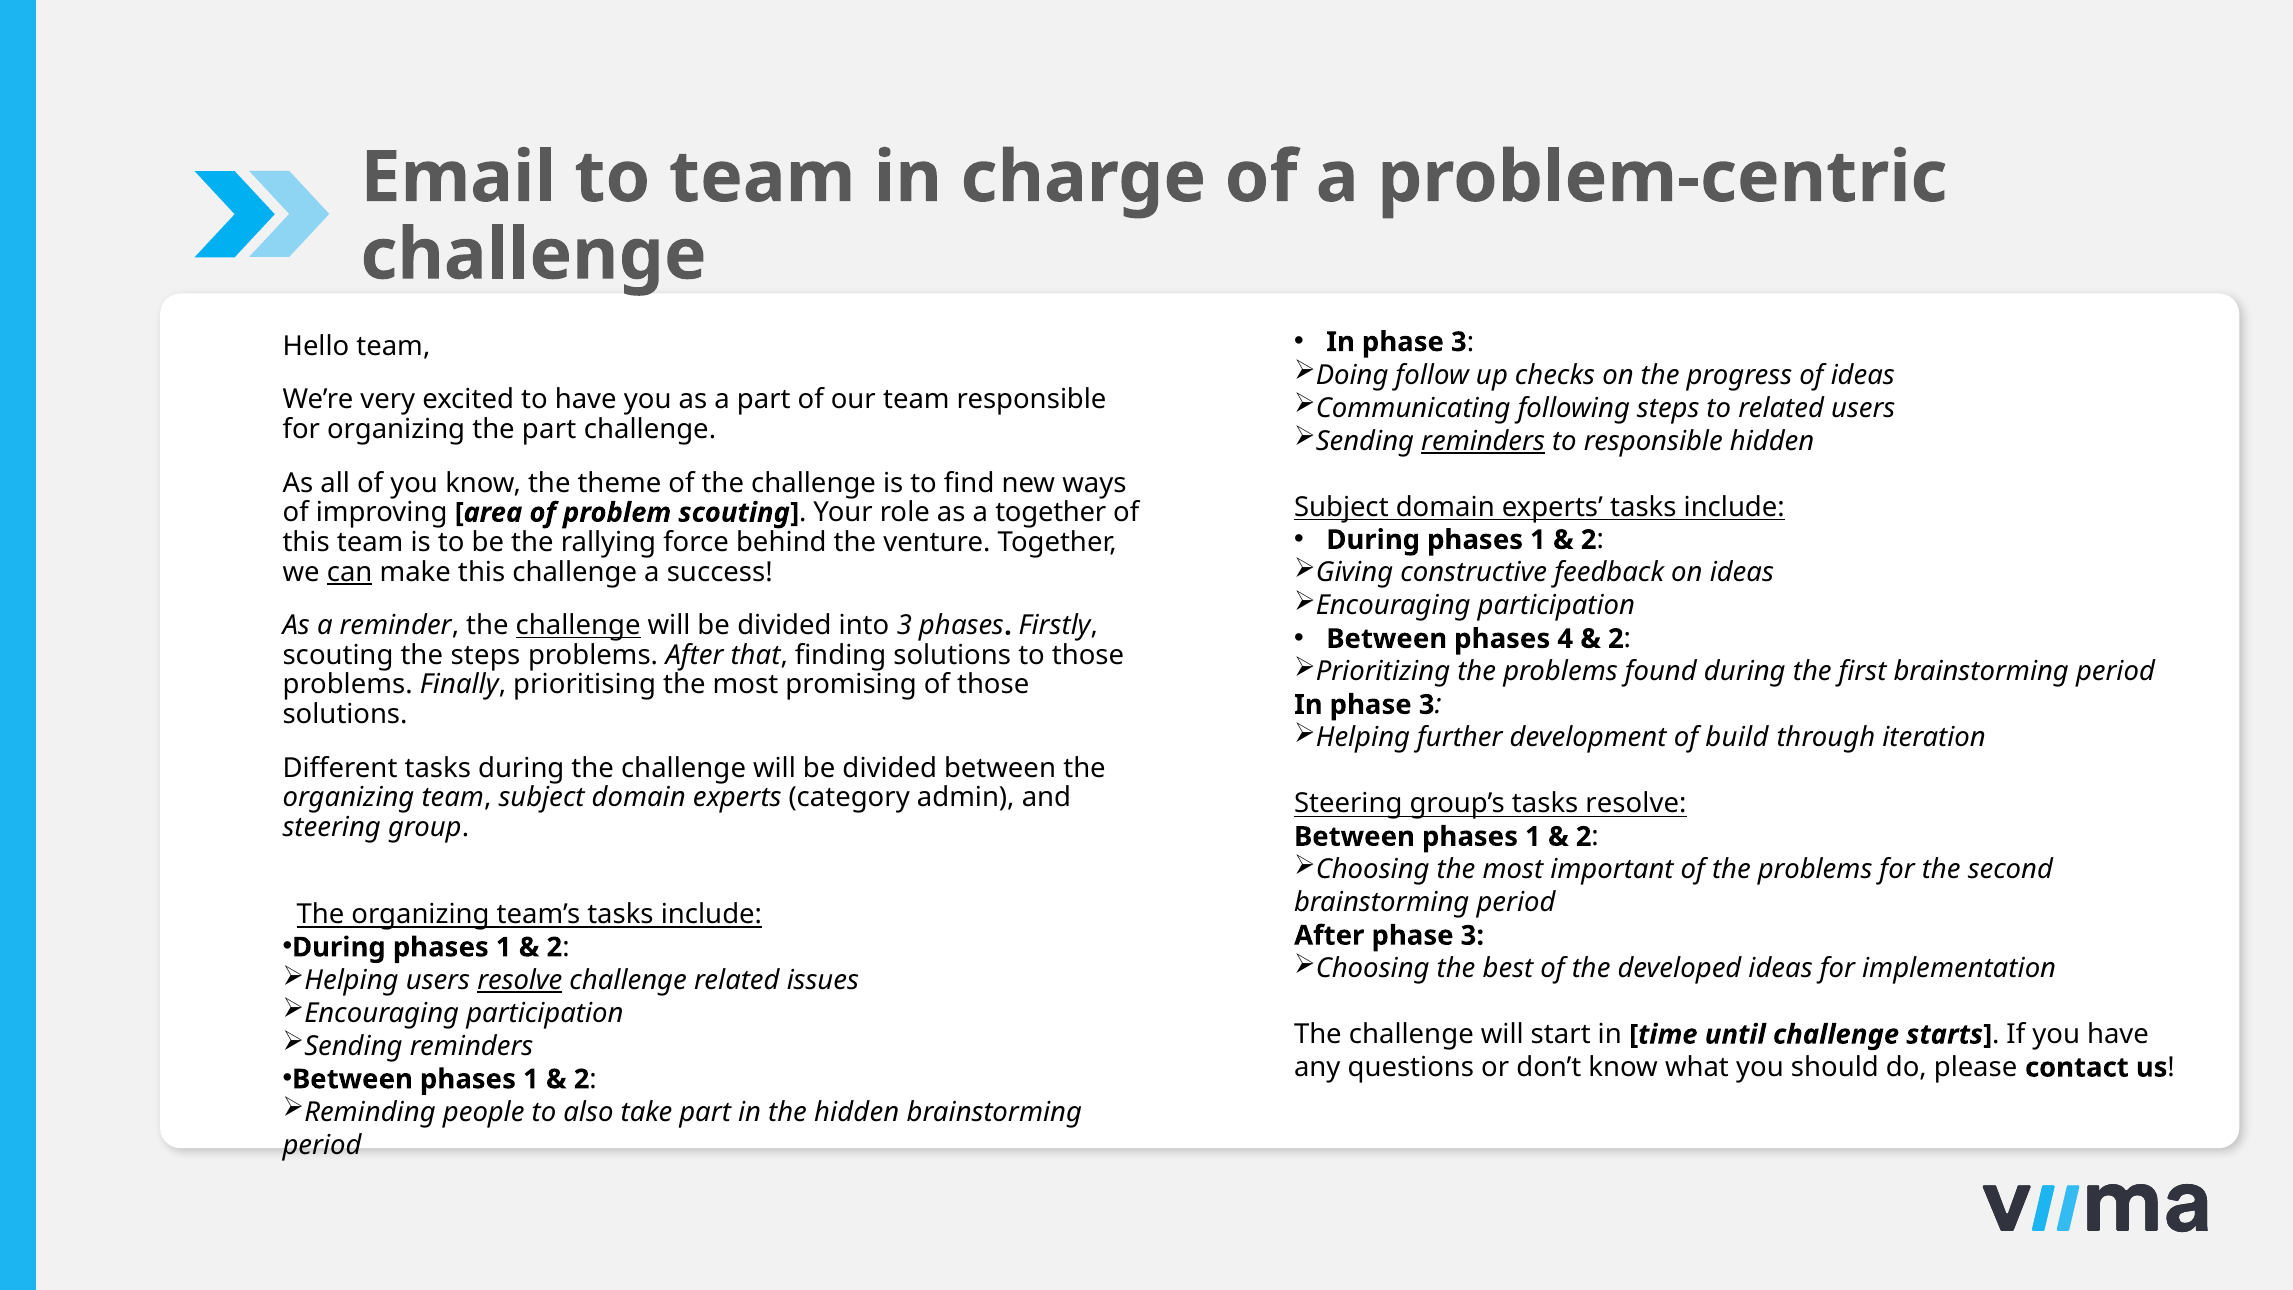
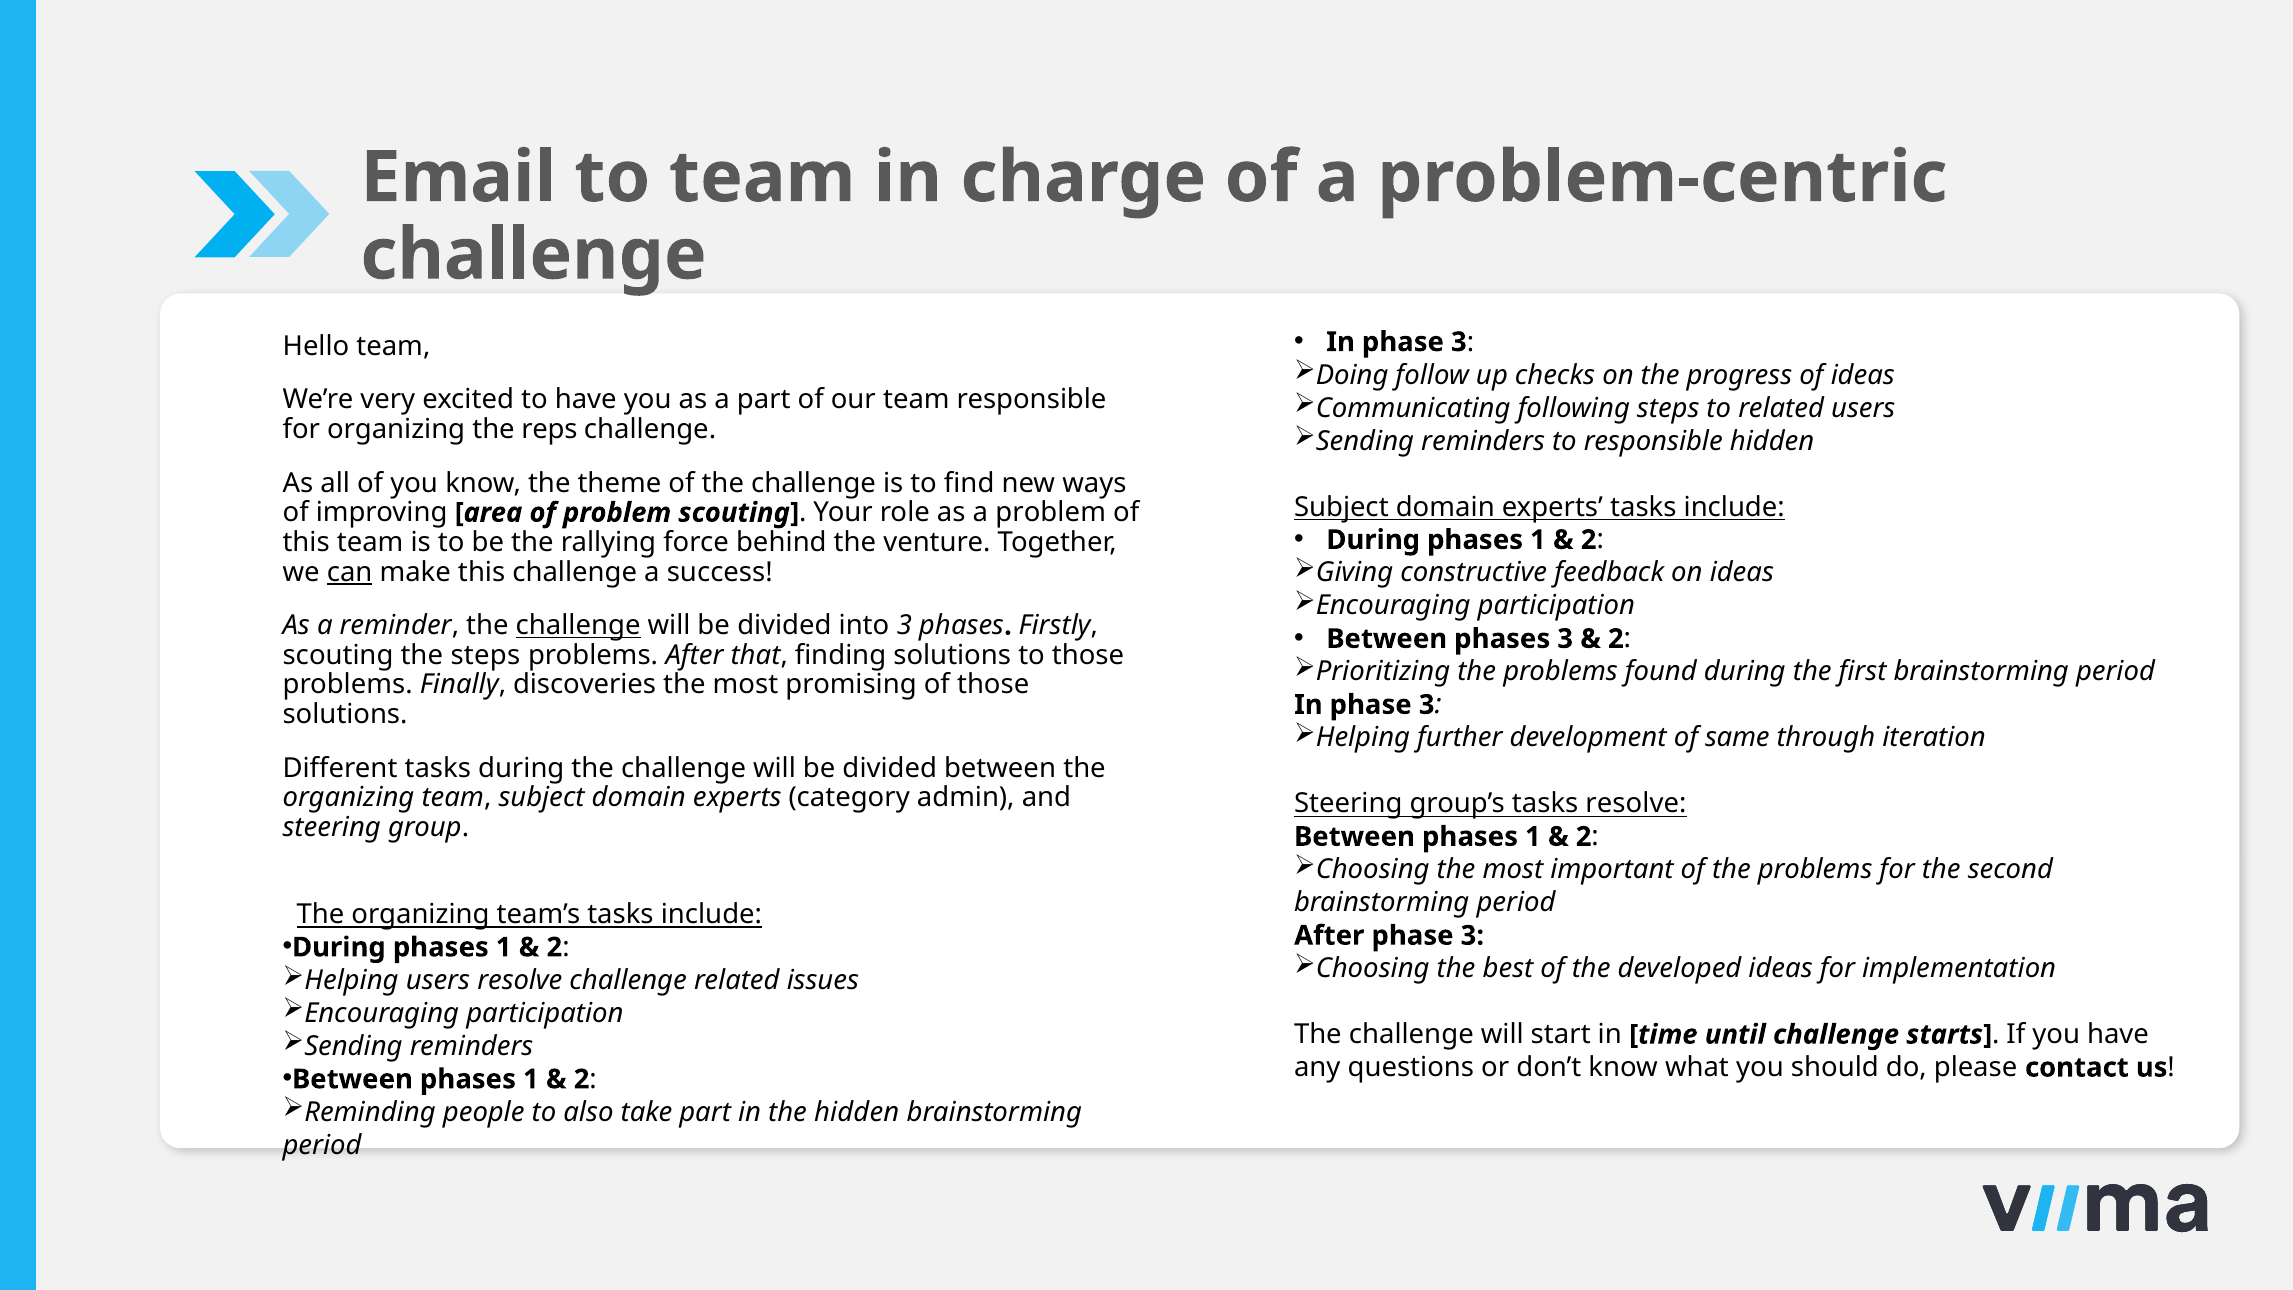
the part: part -> reps
reminders at (1483, 441) underline: present -> none
a together: together -> problem
phases 4: 4 -> 3
prioritising: prioritising -> discoveries
build: build -> same
resolve at (520, 980) underline: present -> none
